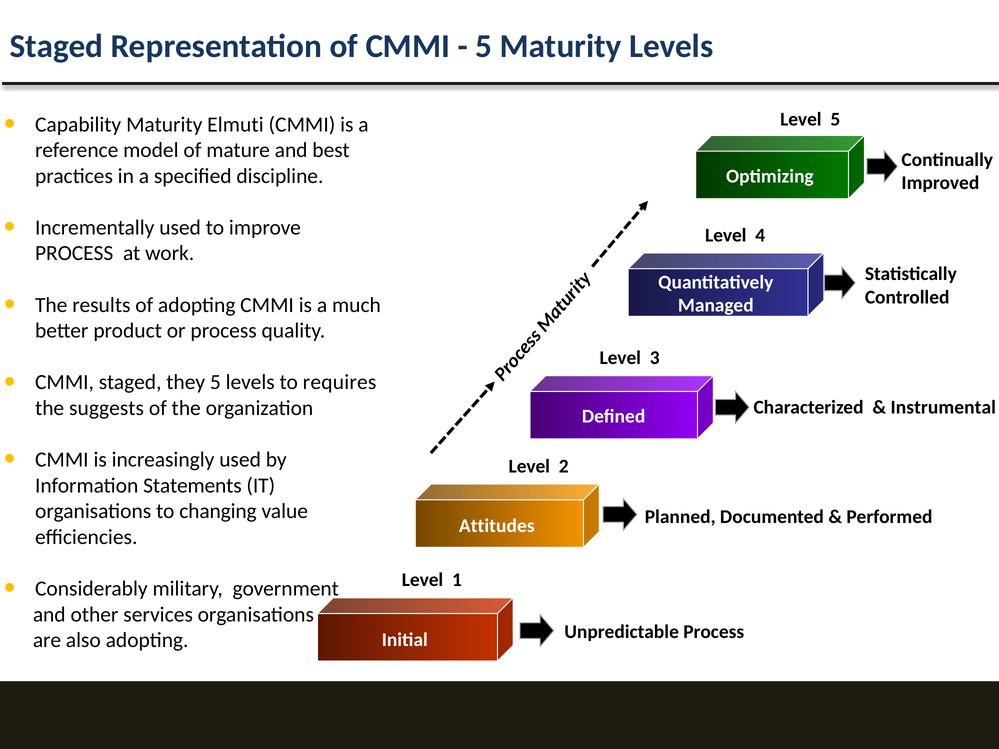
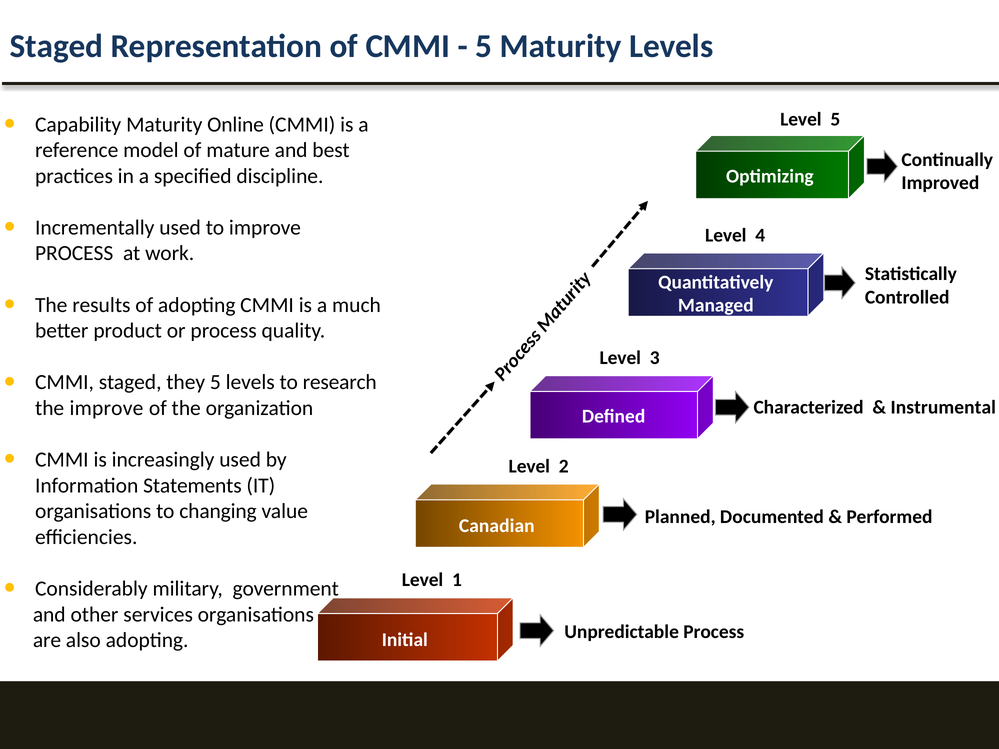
Elmuti: Elmuti -> Online
requires: requires -> research
the suggests: suggests -> improve
Attitudes: Attitudes -> Canadian
